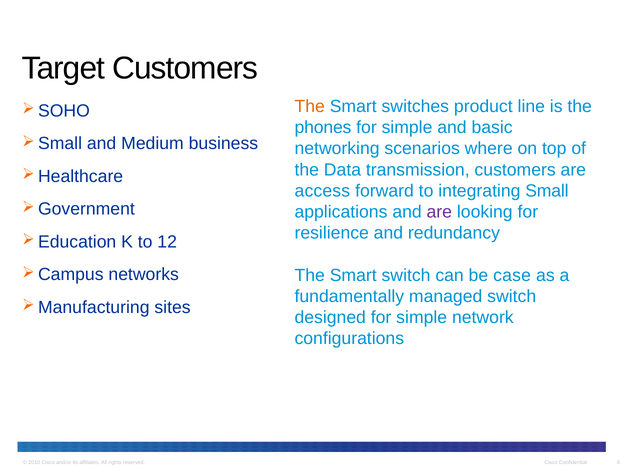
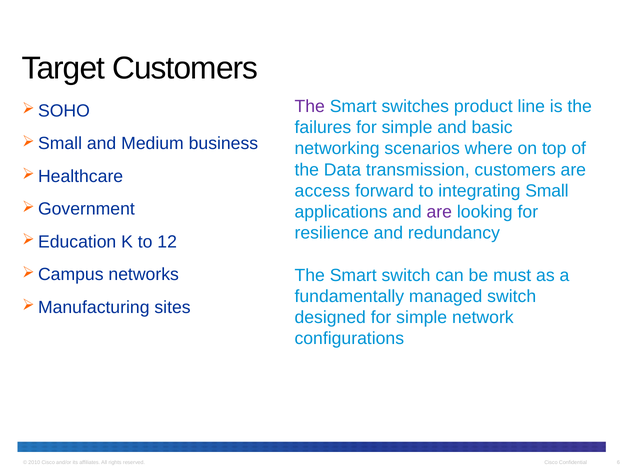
The at (310, 106) colour: orange -> purple
phones: phones -> failures
case: case -> must
